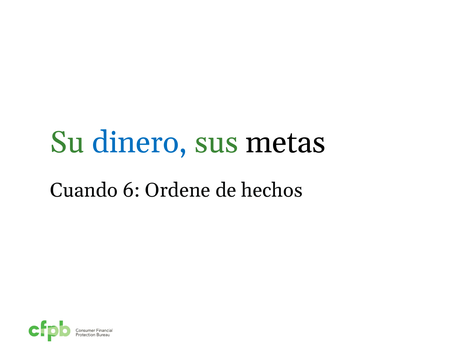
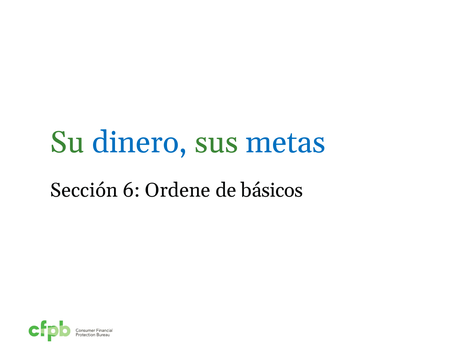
metas colour: black -> blue
Cuando: Cuando -> Sección
hechos: hechos -> básicos
